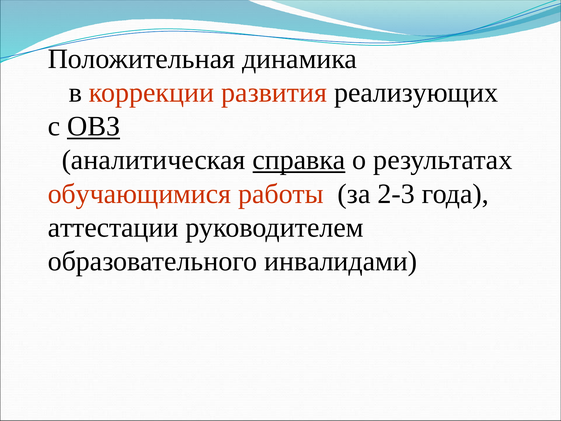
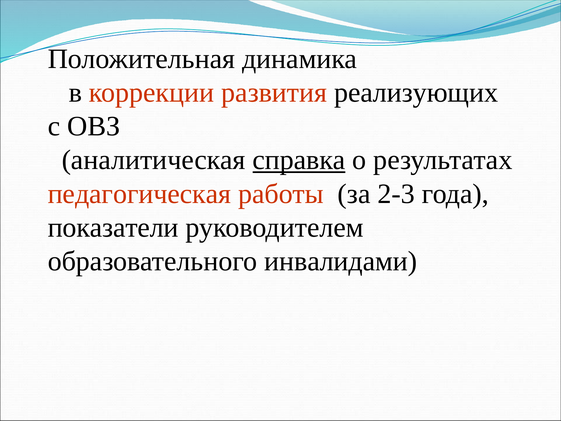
ОВЗ underline: present -> none
обучающимися: обучающимися -> педагогическая
аттестации: аттестации -> показатели
